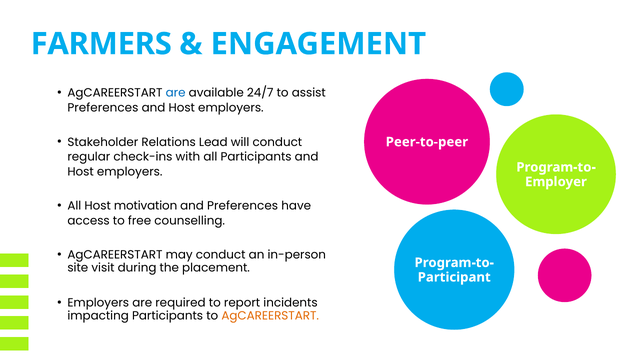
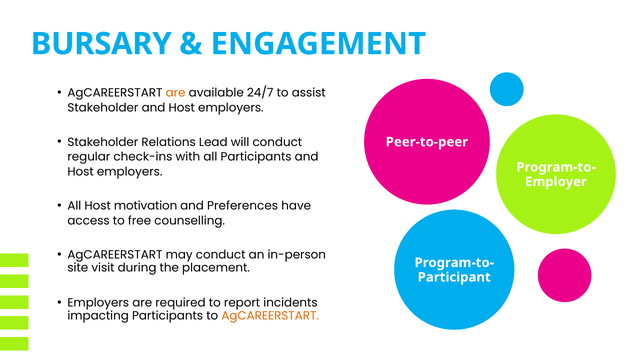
FARMERS: FARMERS -> BURSARY
are at (176, 93) colour: blue -> orange
Preferences at (103, 108): Preferences -> Stakeholder
